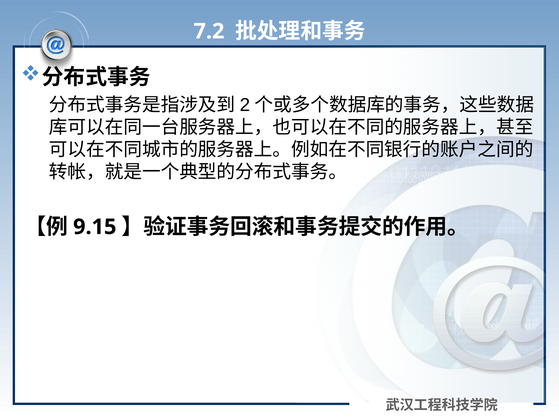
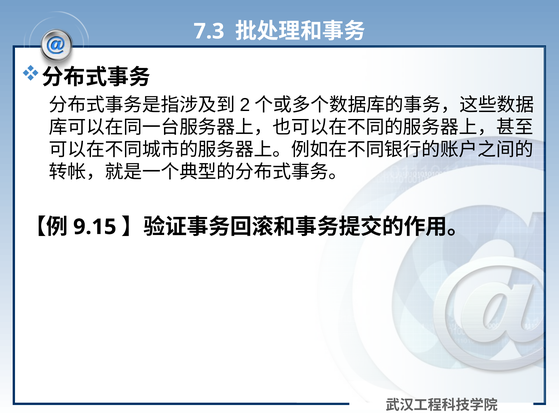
7.2: 7.2 -> 7.3
